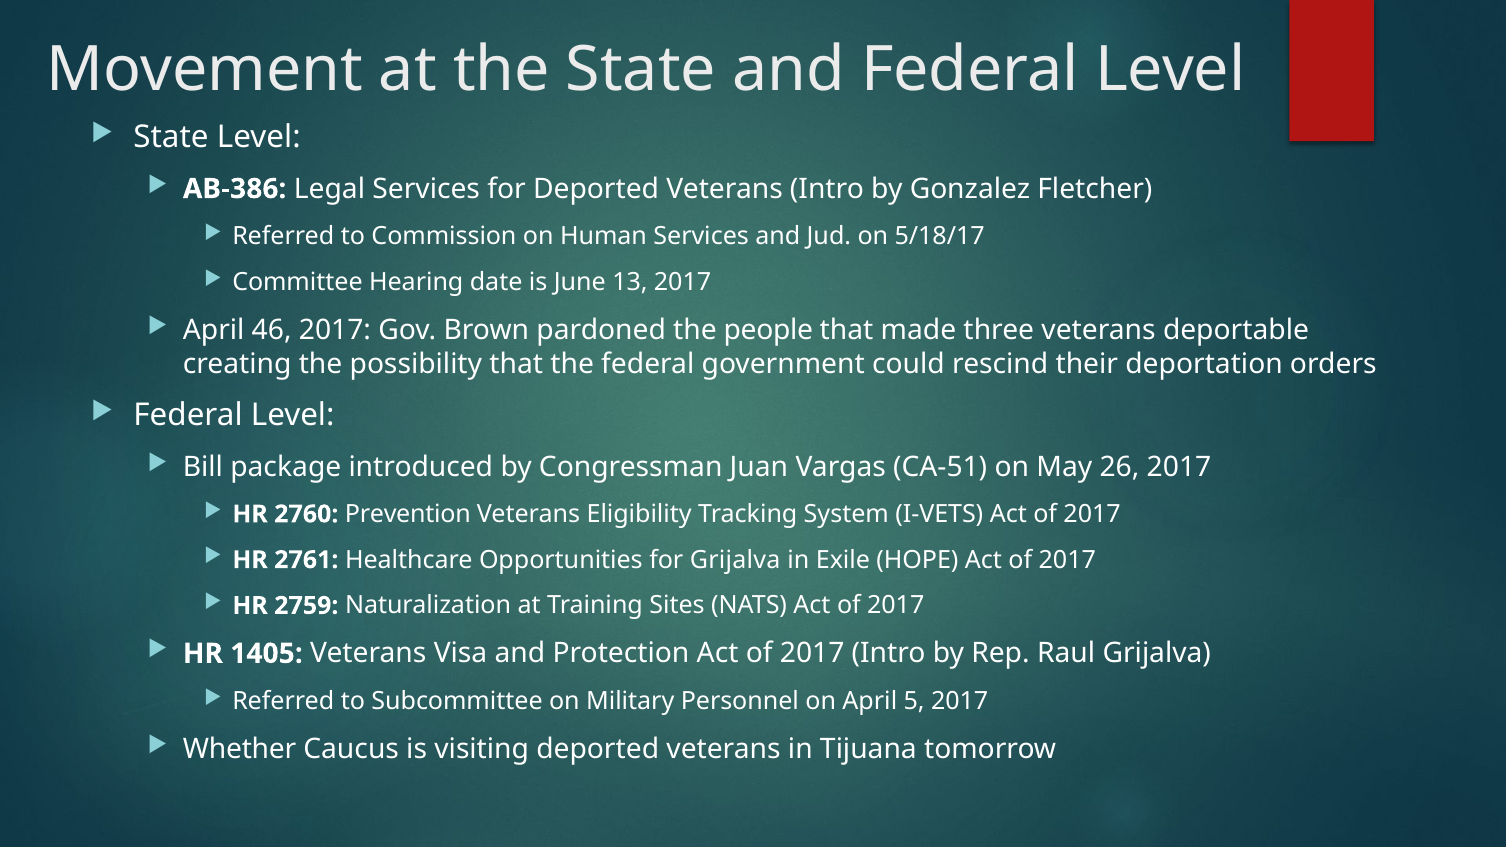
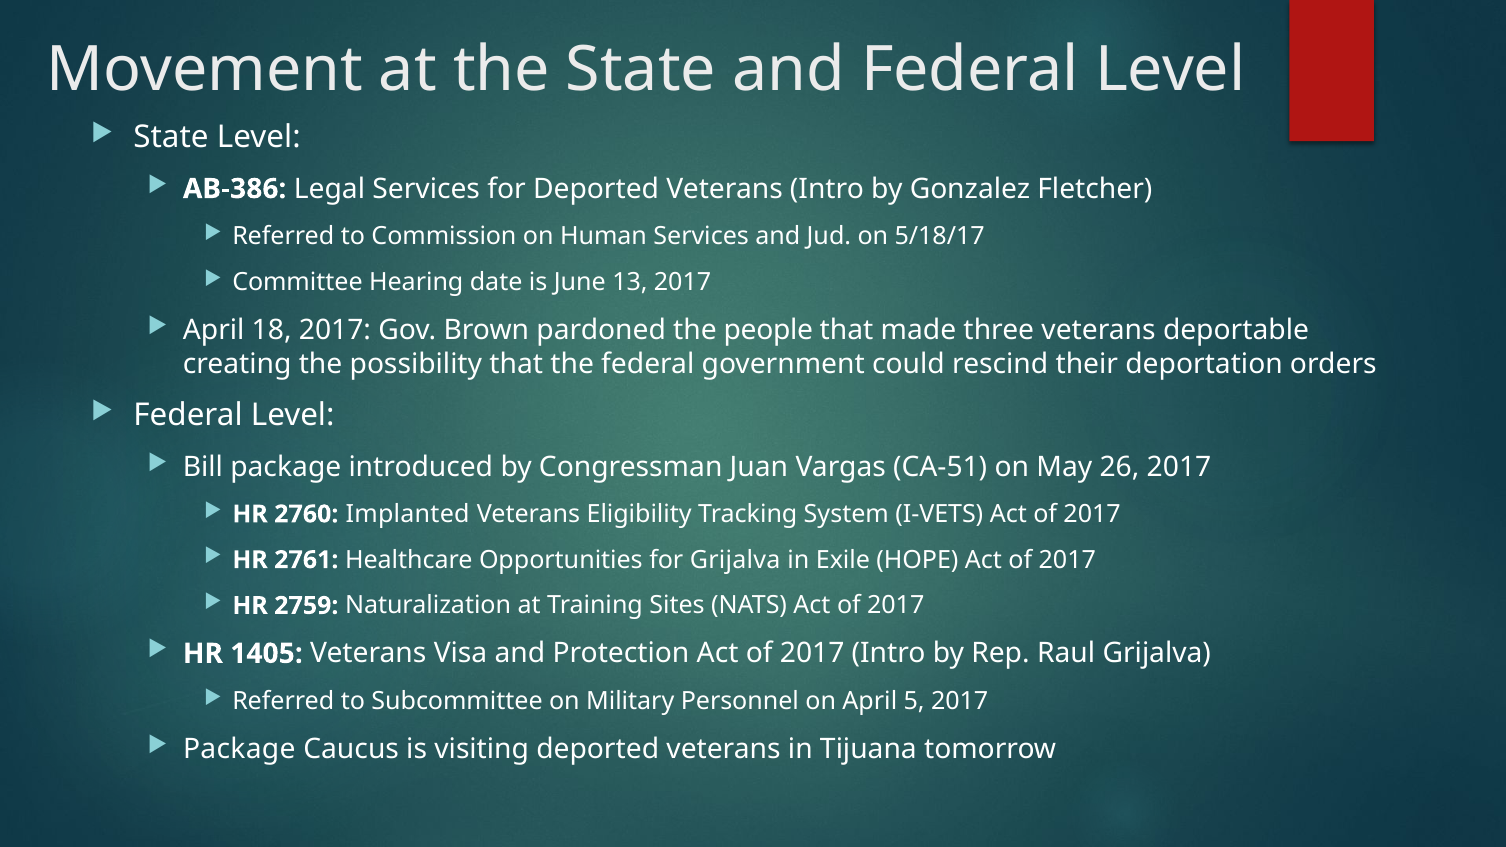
46: 46 -> 18
Prevention: Prevention -> Implanted
Whether at (240, 749): Whether -> Package
